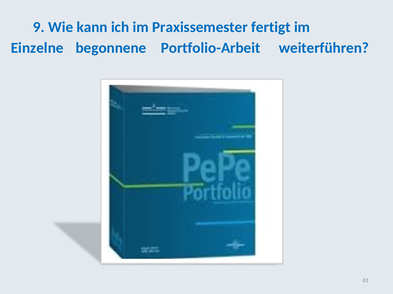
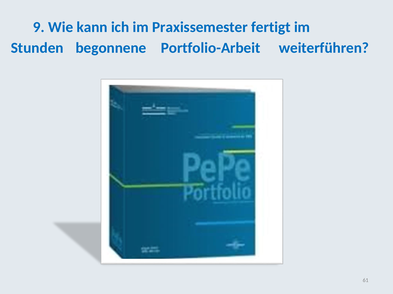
Einzelne: Einzelne -> Stunden
